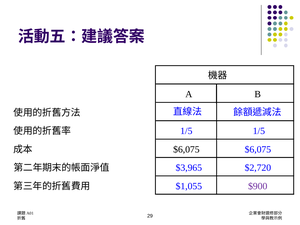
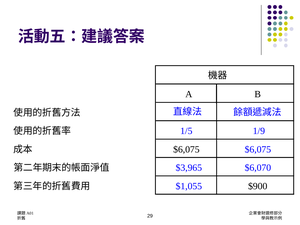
1/5 1/5: 1/5 -> 1/9
$2,720: $2,720 -> $6,070
$900 colour: purple -> black
